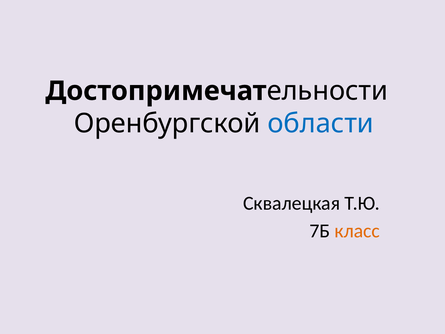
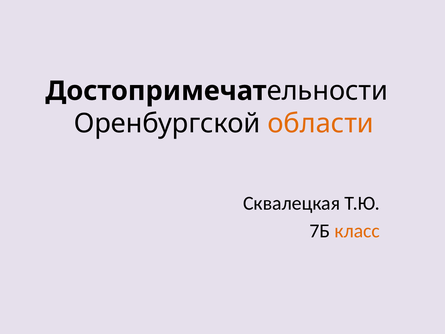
области colour: blue -> orange
